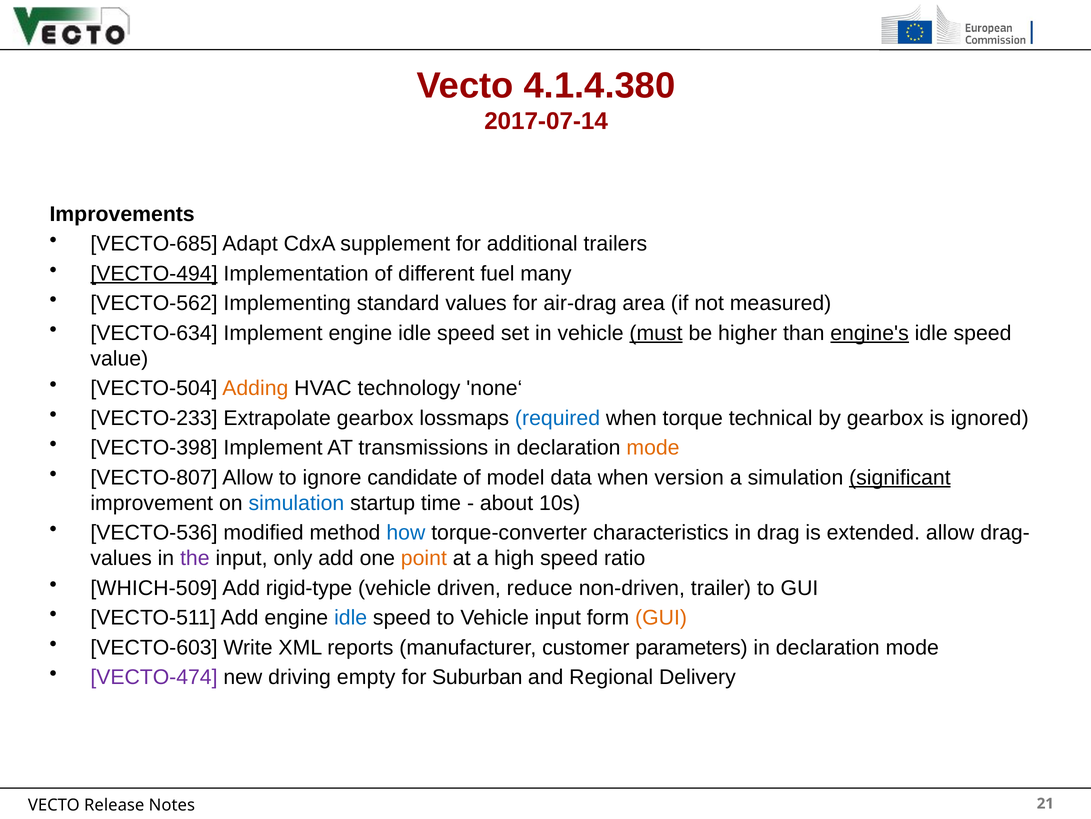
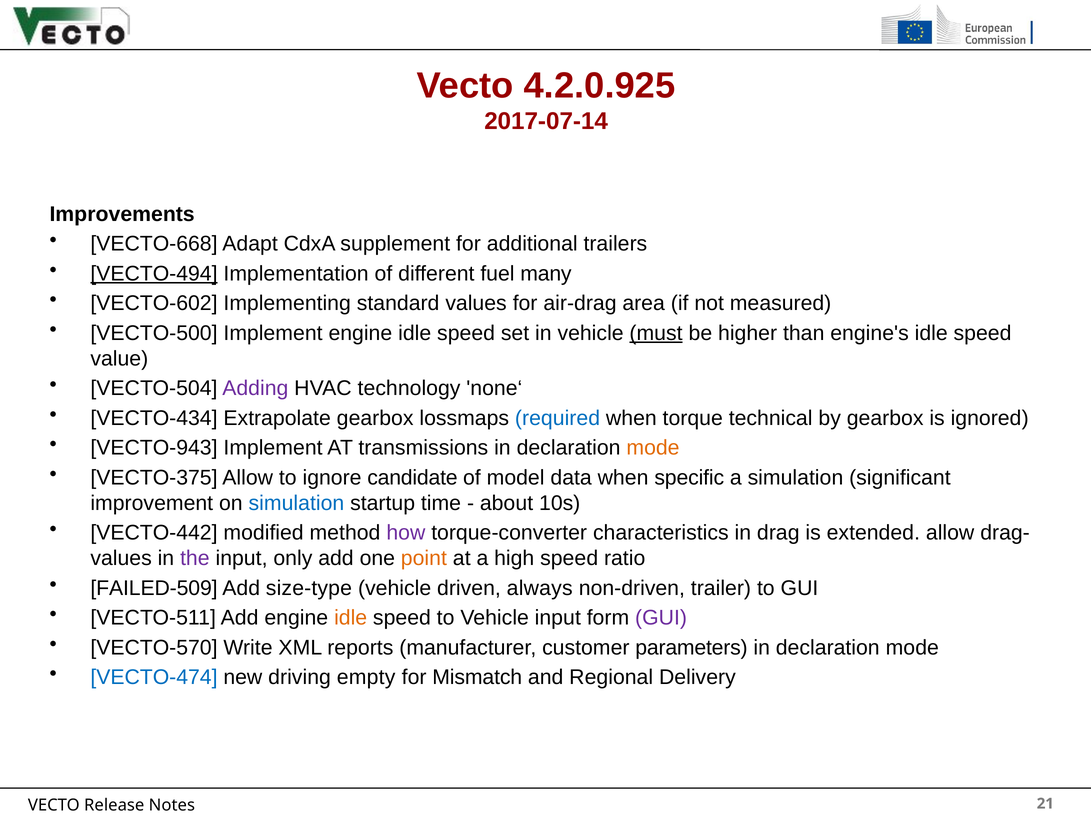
4.1.4.380: 4.1.4.380 -> 4.2.0.925
VECTO-685: VECTO-685 -> VECTO-668
VECTO-562: VECTO-562 -> VECTO-602
VECTO-634: VECTO-634 -> VECTO-500
engine's underline: present -> none
Adding colour: orange -> purple
VECTO-233: VECTO-233 -> VECTO-434
VECTO-398: VECTO-398 -> VECTO-943
VECTO-807: VECTO-807 -> VECTO-375
version: version -> specific
significant underline: present -> none
VECTO-536: VECTO-536 -> VECTO-442
how colour: blue -> purple
WHICH-509: WHICH-509 -> FAILED-509
rigid-type: rigid-type -> size-type
reduce: reduce -> always
idle at (351, 617) colour: blue -> orange
GUI at (661, 617) colour: orange -> purple
VECTO-603: VECTO-603 -> VECTO-570
VECTO-474 colour: purple -> blue
Suburban: Suburban -> Mismatch
